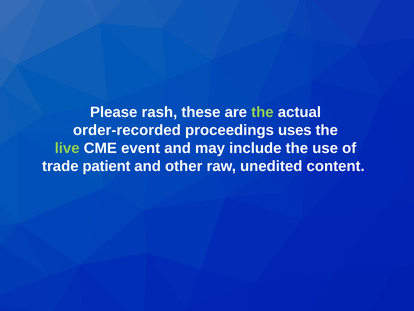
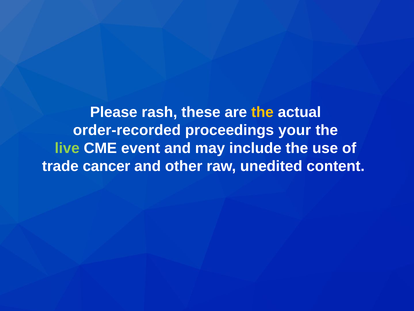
the at (262, 112) colour: light green -> yellow
uses: uses -> your
patient: patient -> cancer
